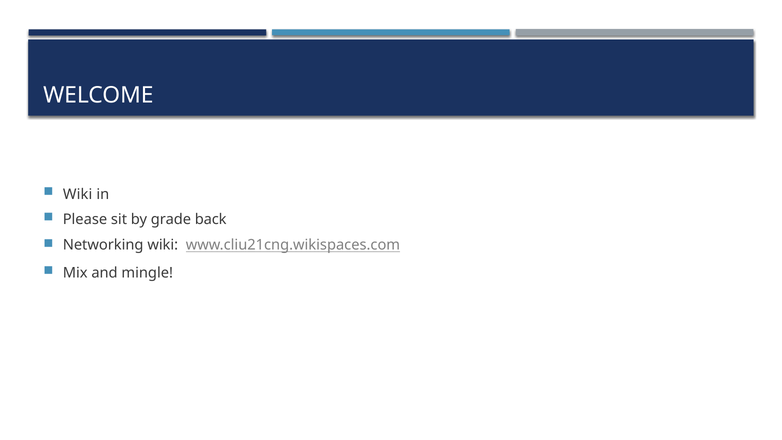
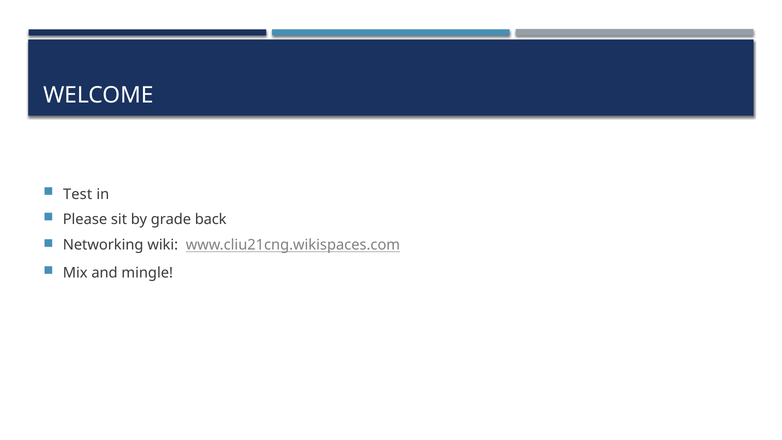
Wiki at (78, 194): Wiki -> Test
